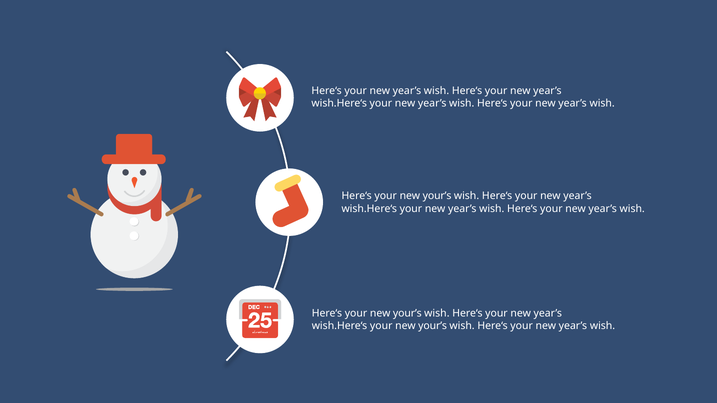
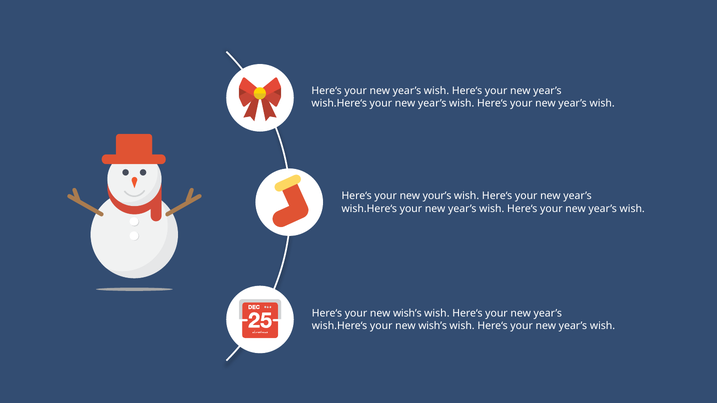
your’s at (407, 314): your’s -> wish’s
wish.Here‘s your new your’s: your’s -> wish’s
